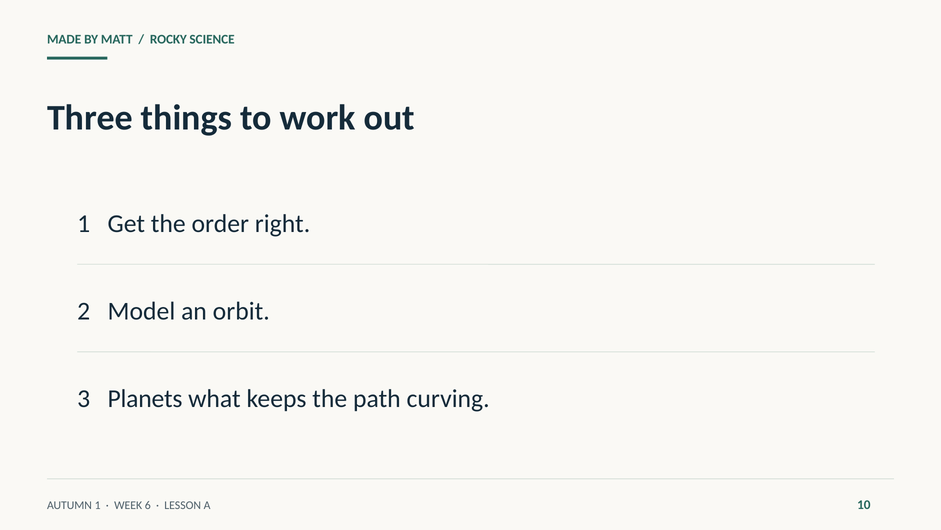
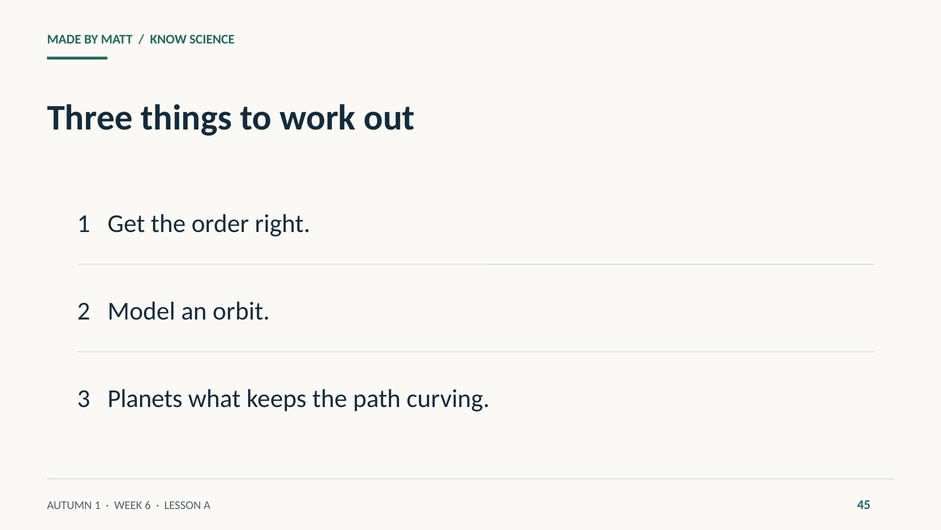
ROCKY: ROCKY -> KNOW
10: 10 -> 45
